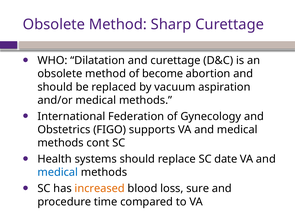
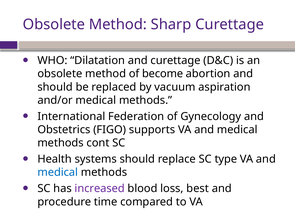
date: date -> type
increased colour: orange -> purple
sure: sure -> best
